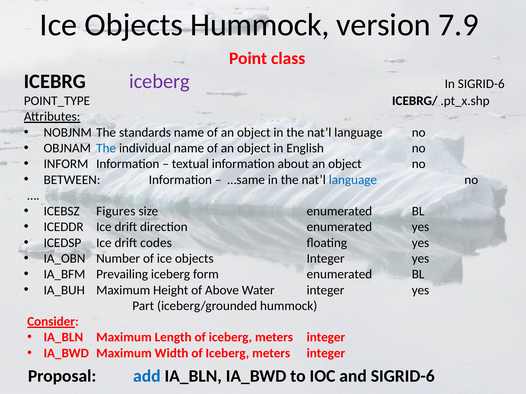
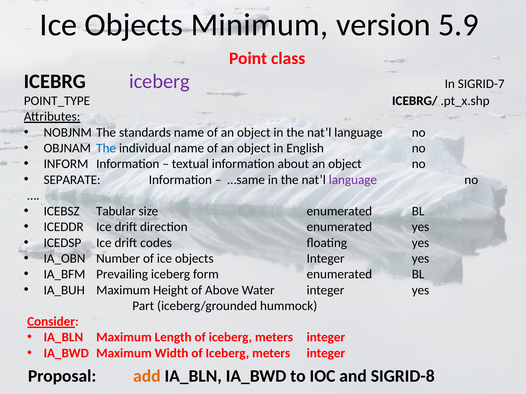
Objects Hummock: Hummock -> Minimum
7.9: 7.9 -> 5.9
In SIGRID-6: SIGRID-6 -> SIGRID-7
BETWEEN: BETWEEN -> SEPARATE
language at (353, 180) colour: blue -> purple
Figures: Figures -> Tabular
add colour: blue -> orange
and SIGRID-6: SIGRID-6 -> SIGRID-8
